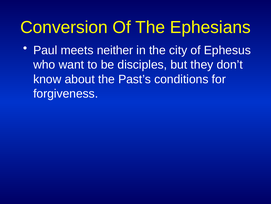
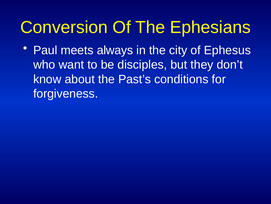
neither: neither -> always
